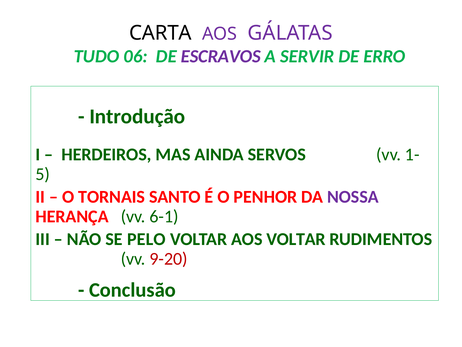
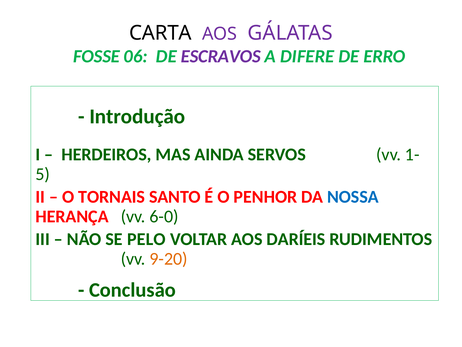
TUDO: TUDO -> FOSSE
SERVIR: SERVIR -> DIFERE
NOSSA colour: purple -> blue
6-1: 6-1 -> 6-0
AOS VOLTAR: VOLTAR -> DARÍEIS
9-20 colour: red -> orange
